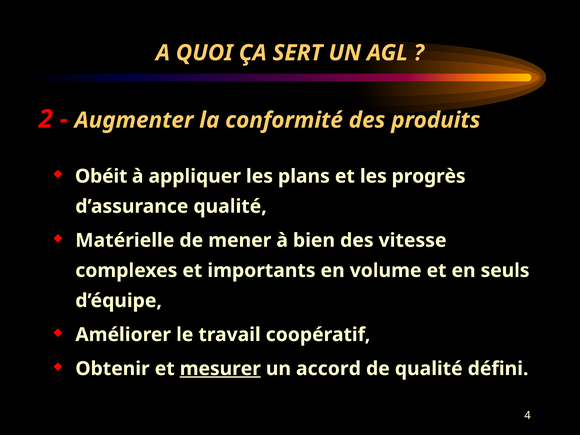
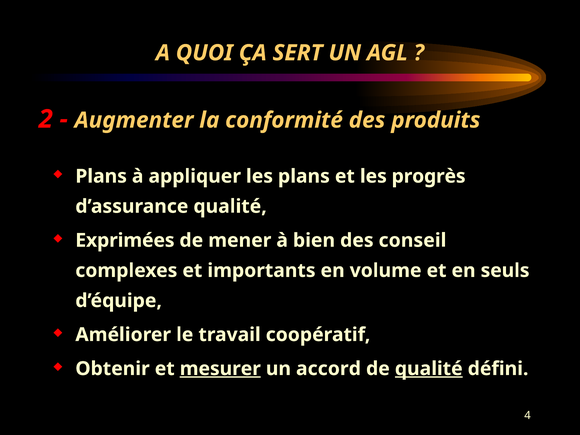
Obéit at (101, 176): Obéit -> Plans
Matérielle: Matérielle -> Exprimées
vitesse: vitesse -> conseil
qualité at (429, 369) underline: none -> present
